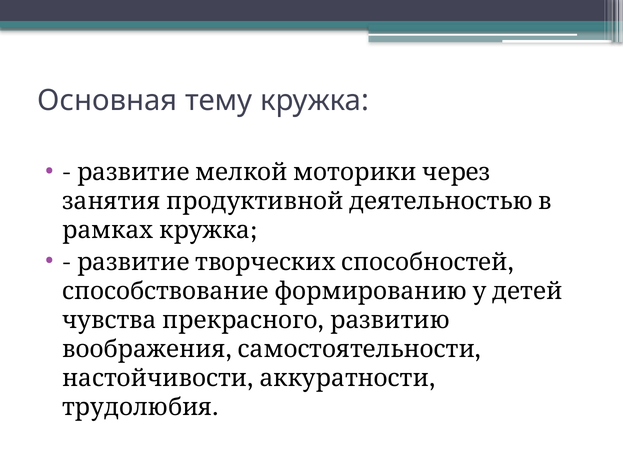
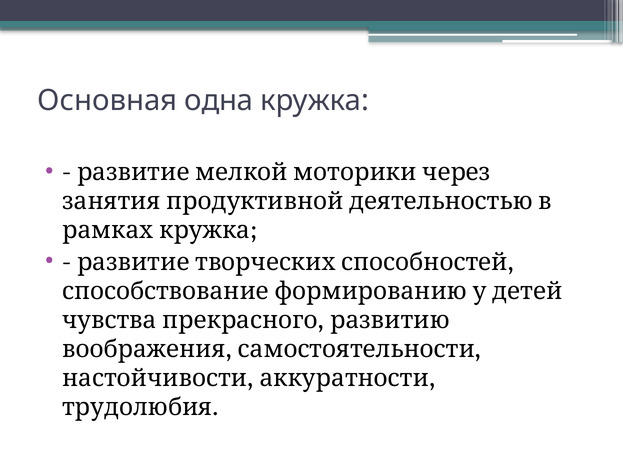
тему: тему -> одна
